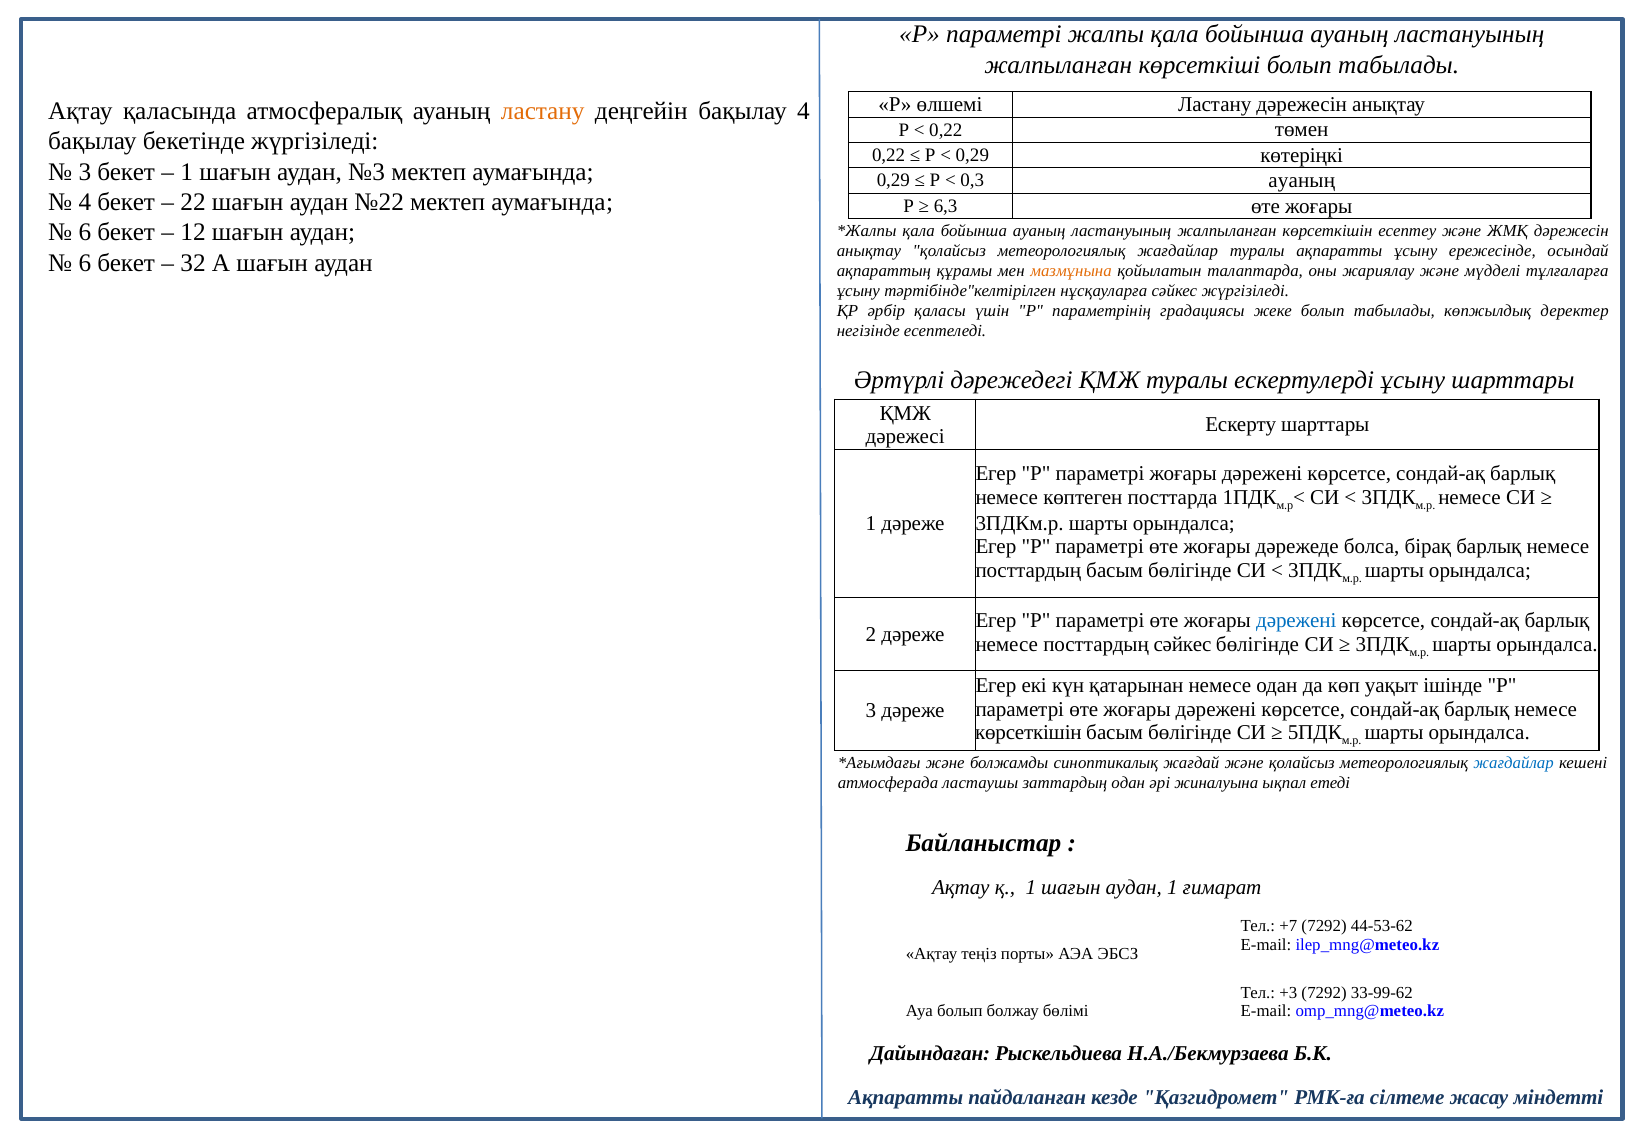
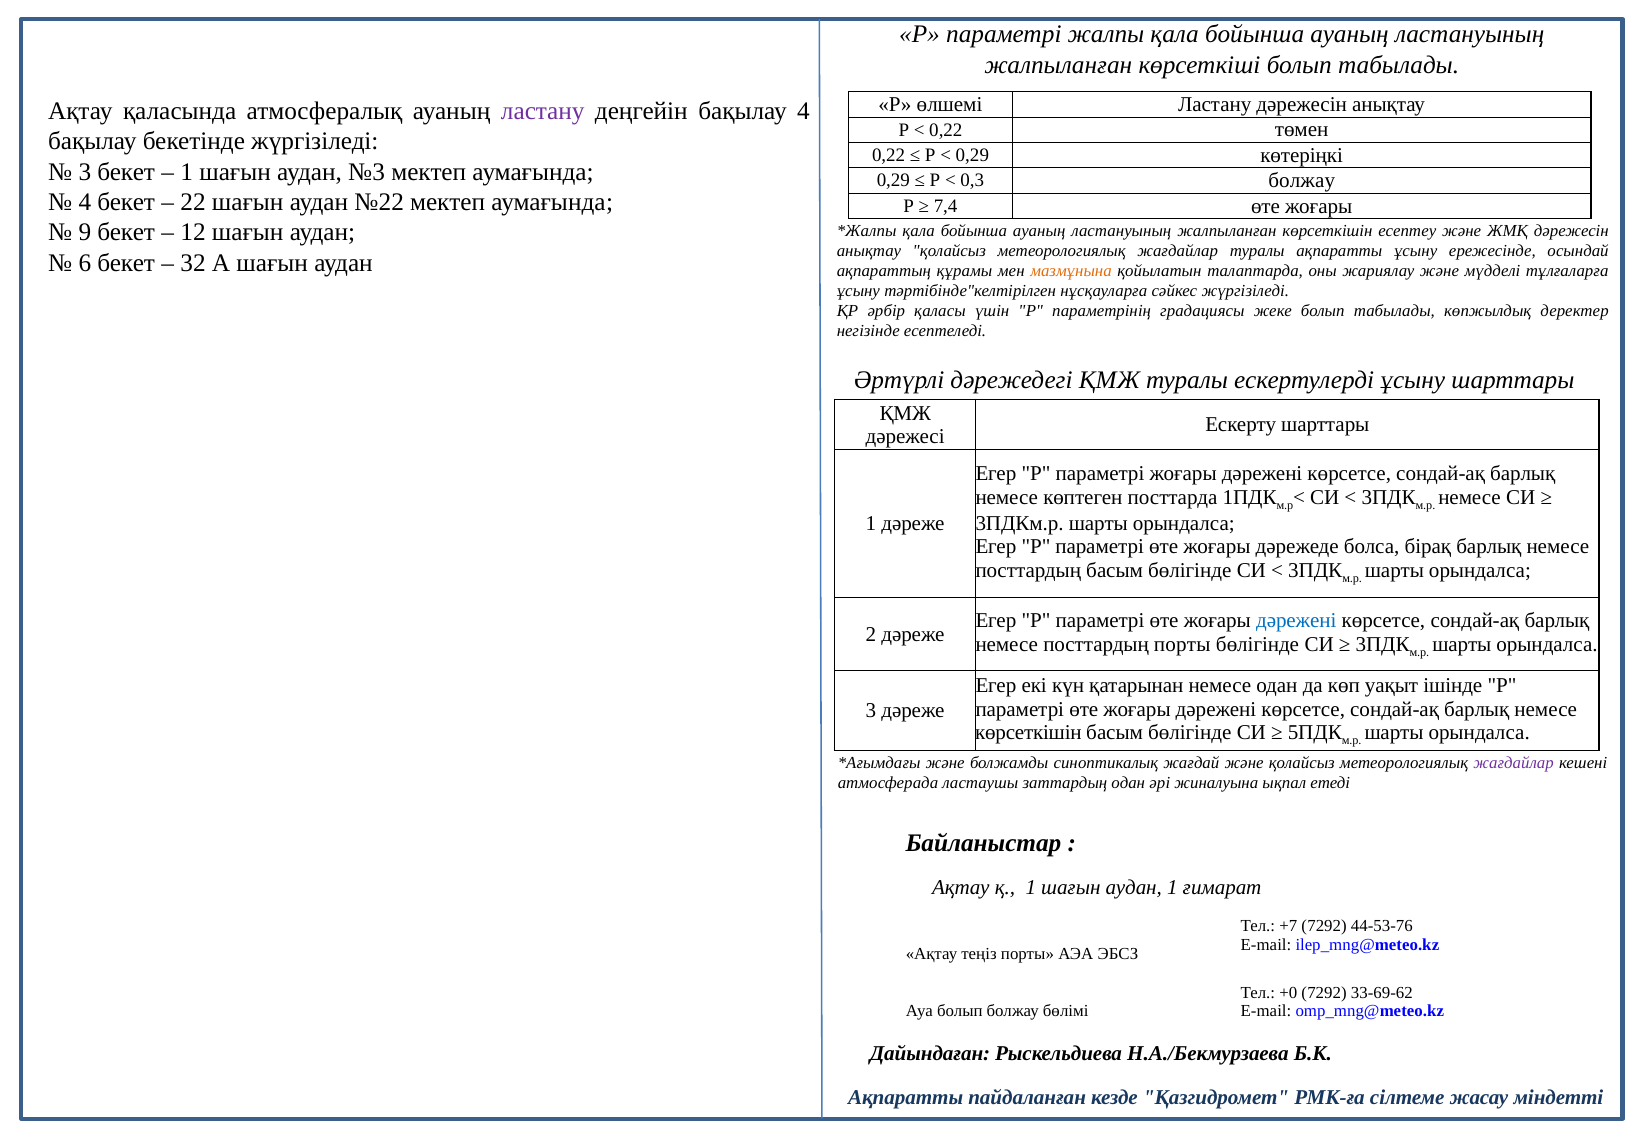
ластану at (543, 111) colour: orange -> purple
0,3 ауаның: ауаның -> болжау
6,3: 6,3 -> 7,4
6 at (85, 233): 6 -> 9
посттардың сәйкес: сәйкес -> порты
жағдайлар at (1514, 763) colour: blue -> purple
44-53-62: 44-53-62 -> 44-53-76
+3: +3 -> +0
33-99-62: 33-99-62 -> 33-69-62
